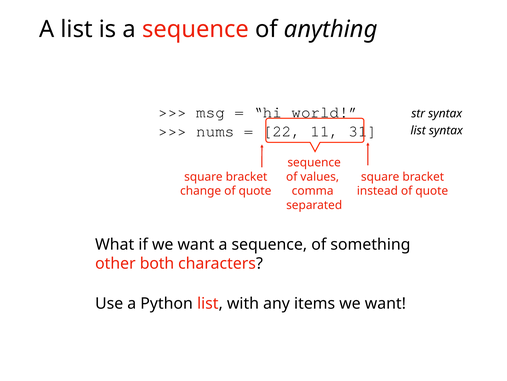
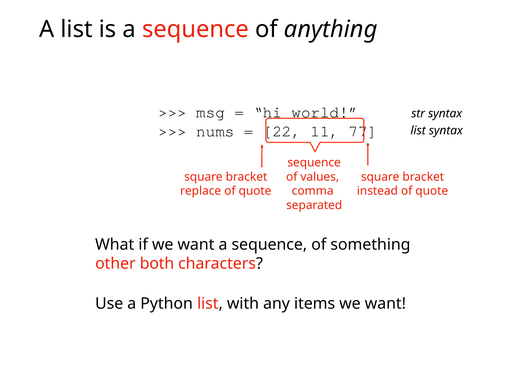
31: 31 -> 77
change: change -> replace
